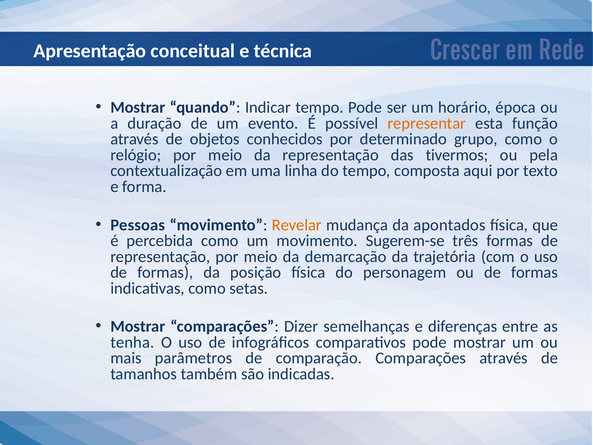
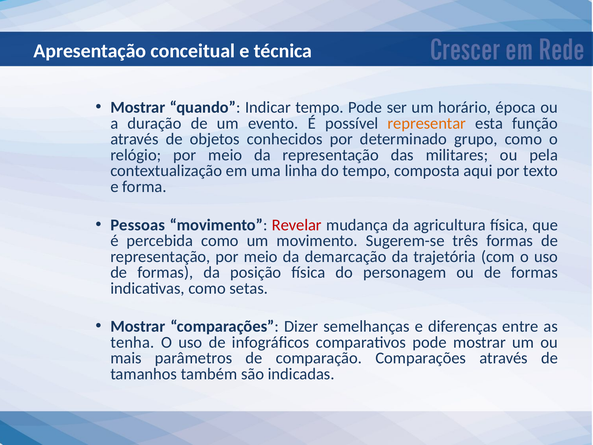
tivermos: tivermos -> militares
Revelar colour: orange -> red
apontados: apontados -> agricultura
